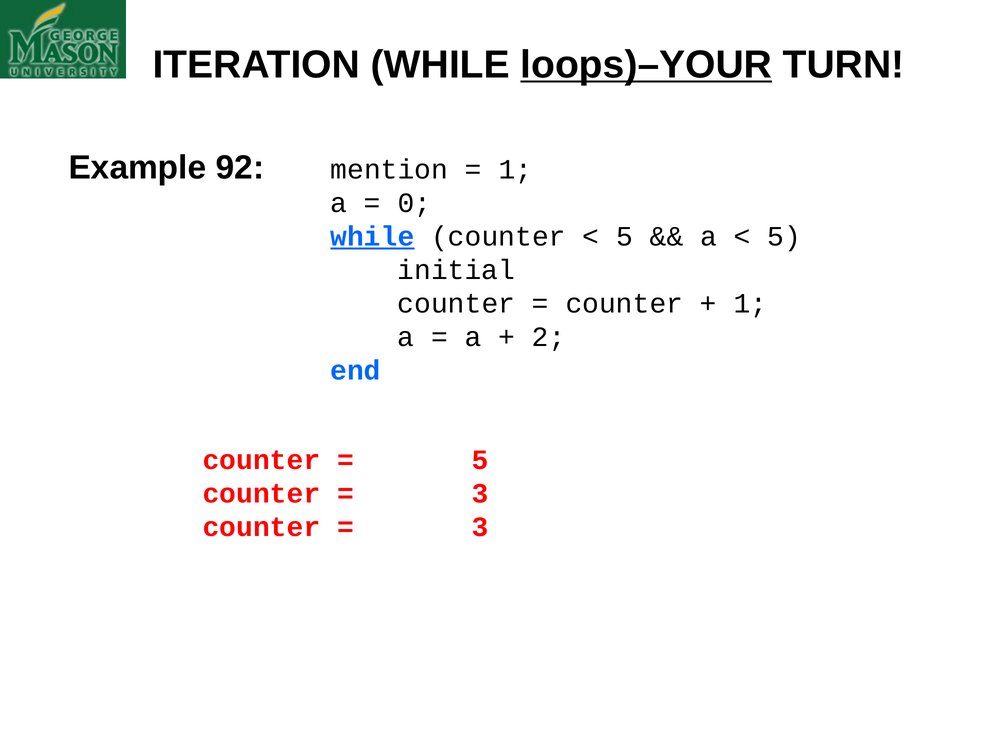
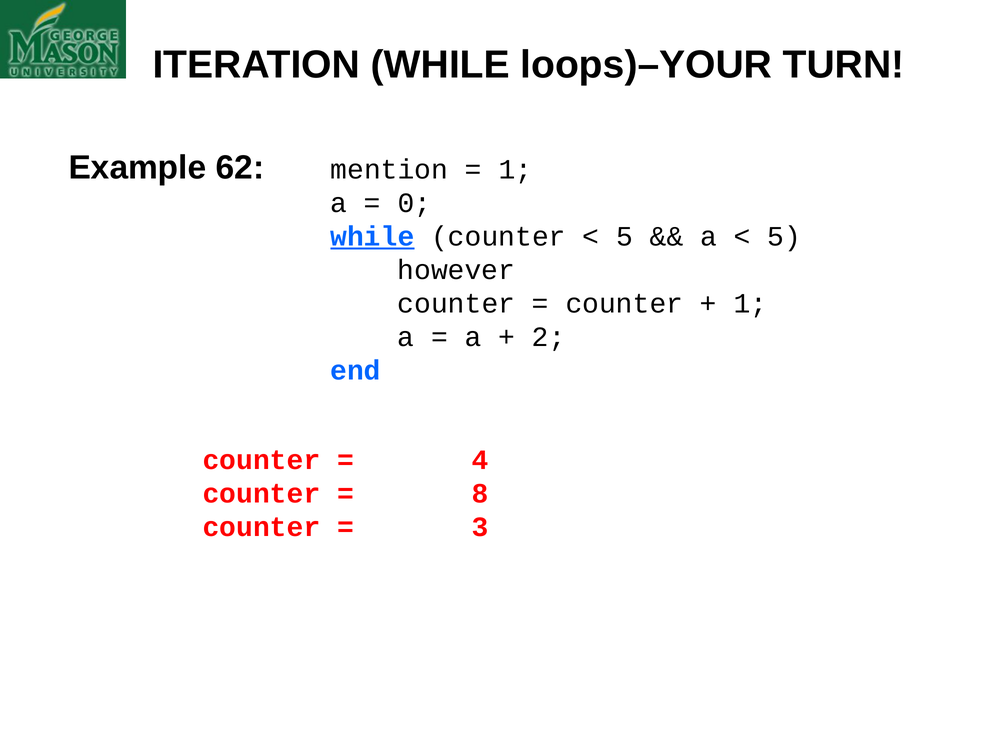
loops)–YOUR underline: present -> none
92: 92 -> 62
initial: initial -> however
5 at (480, 460): 5 -> 4
3 at (480, 493): 3 -> 8
